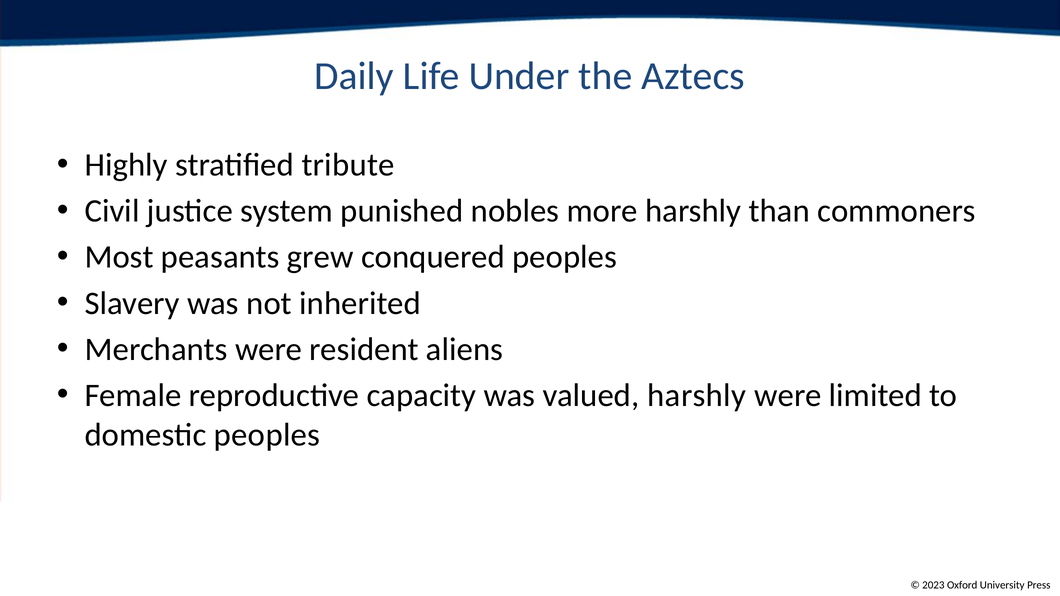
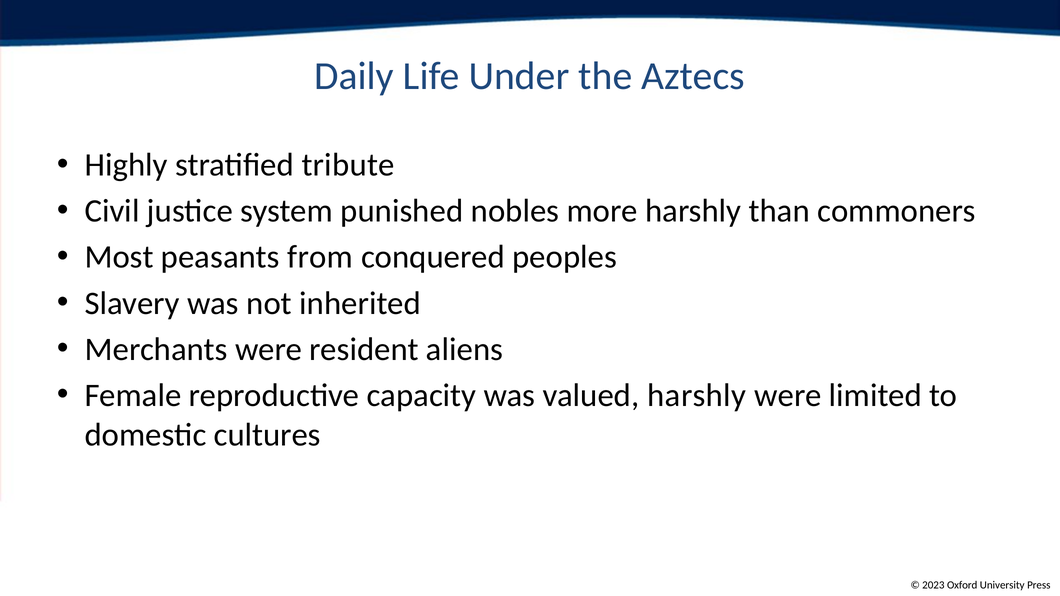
grew: grew -> from
domestic peoples: peoples -> cultures
